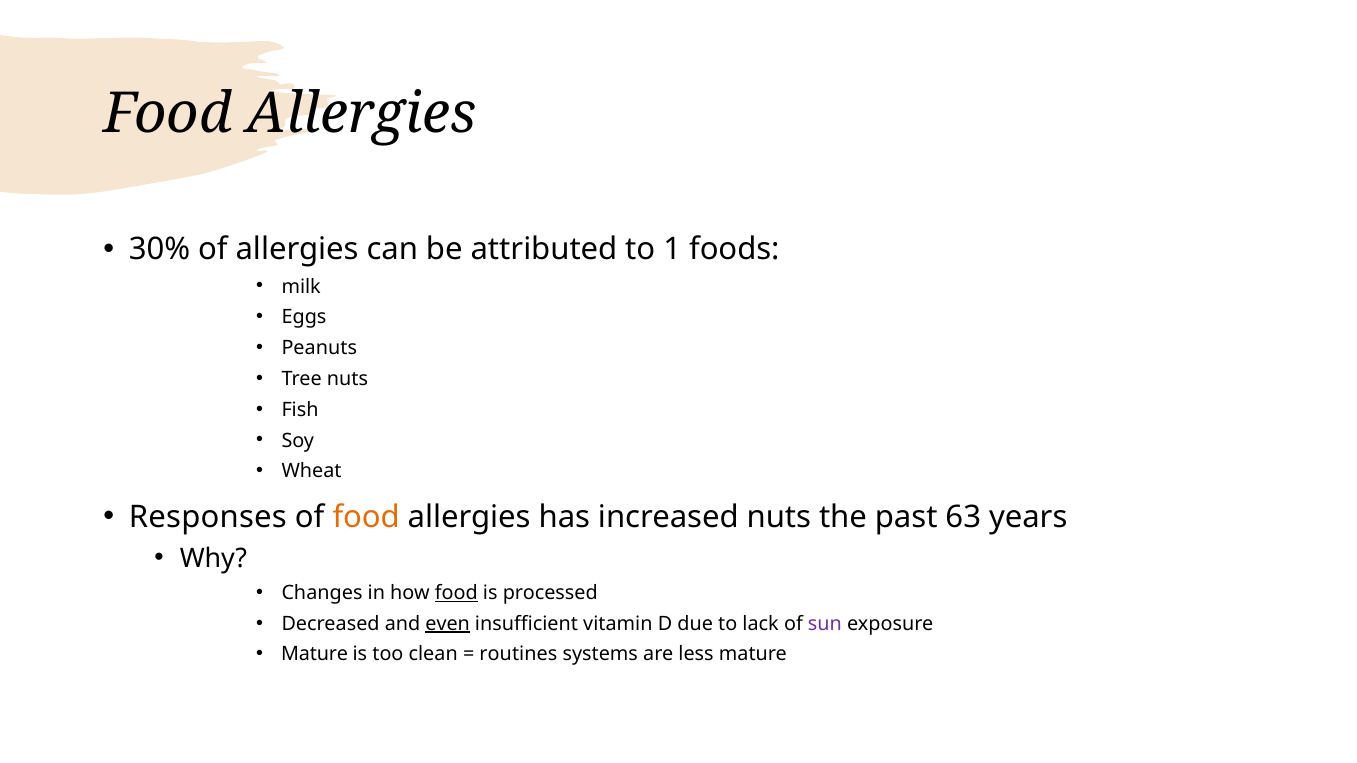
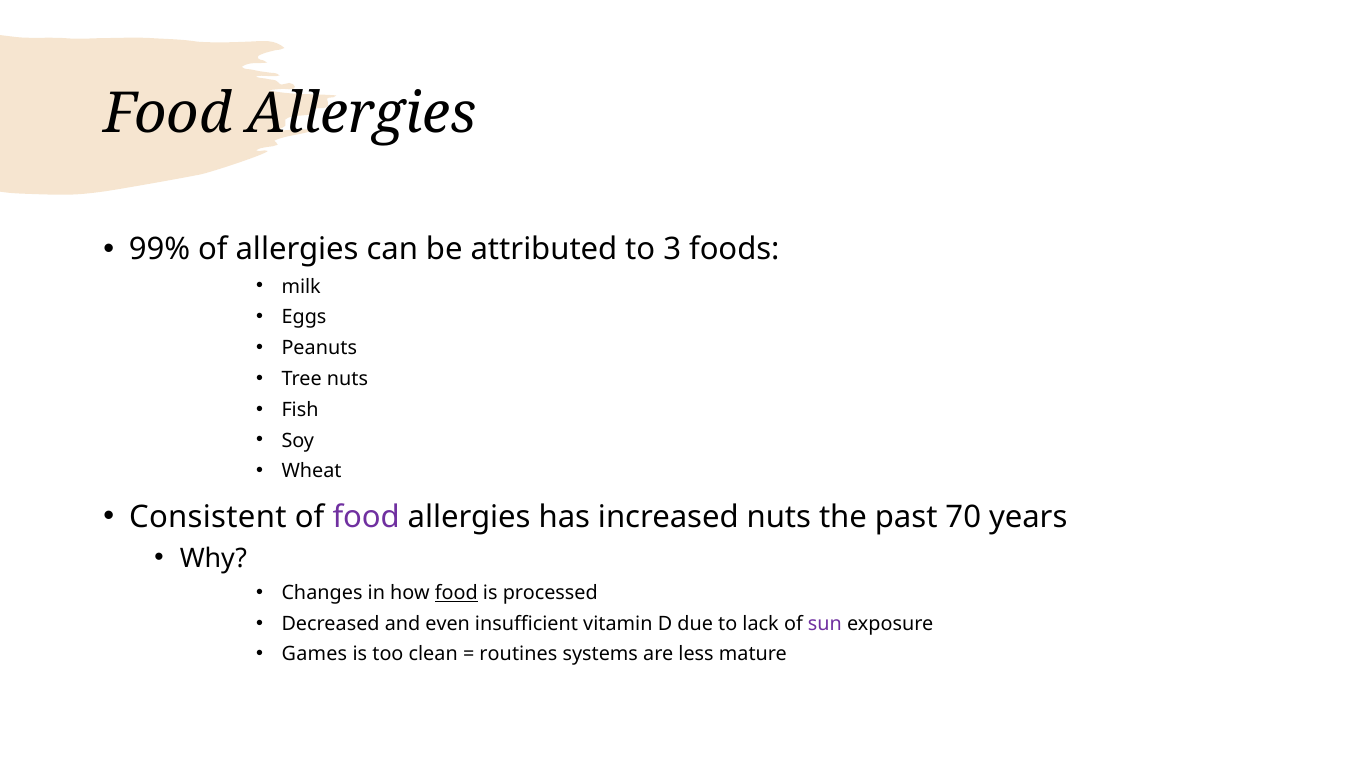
30%: 30% -> 99%
1: 1 -> 3
Responses: Responses -> Consistent
food at (366, 517) colour: orange -> purple
63: 63 -> 70
even underline: present -> none
Mature at (315, 655): Mature -> Games
